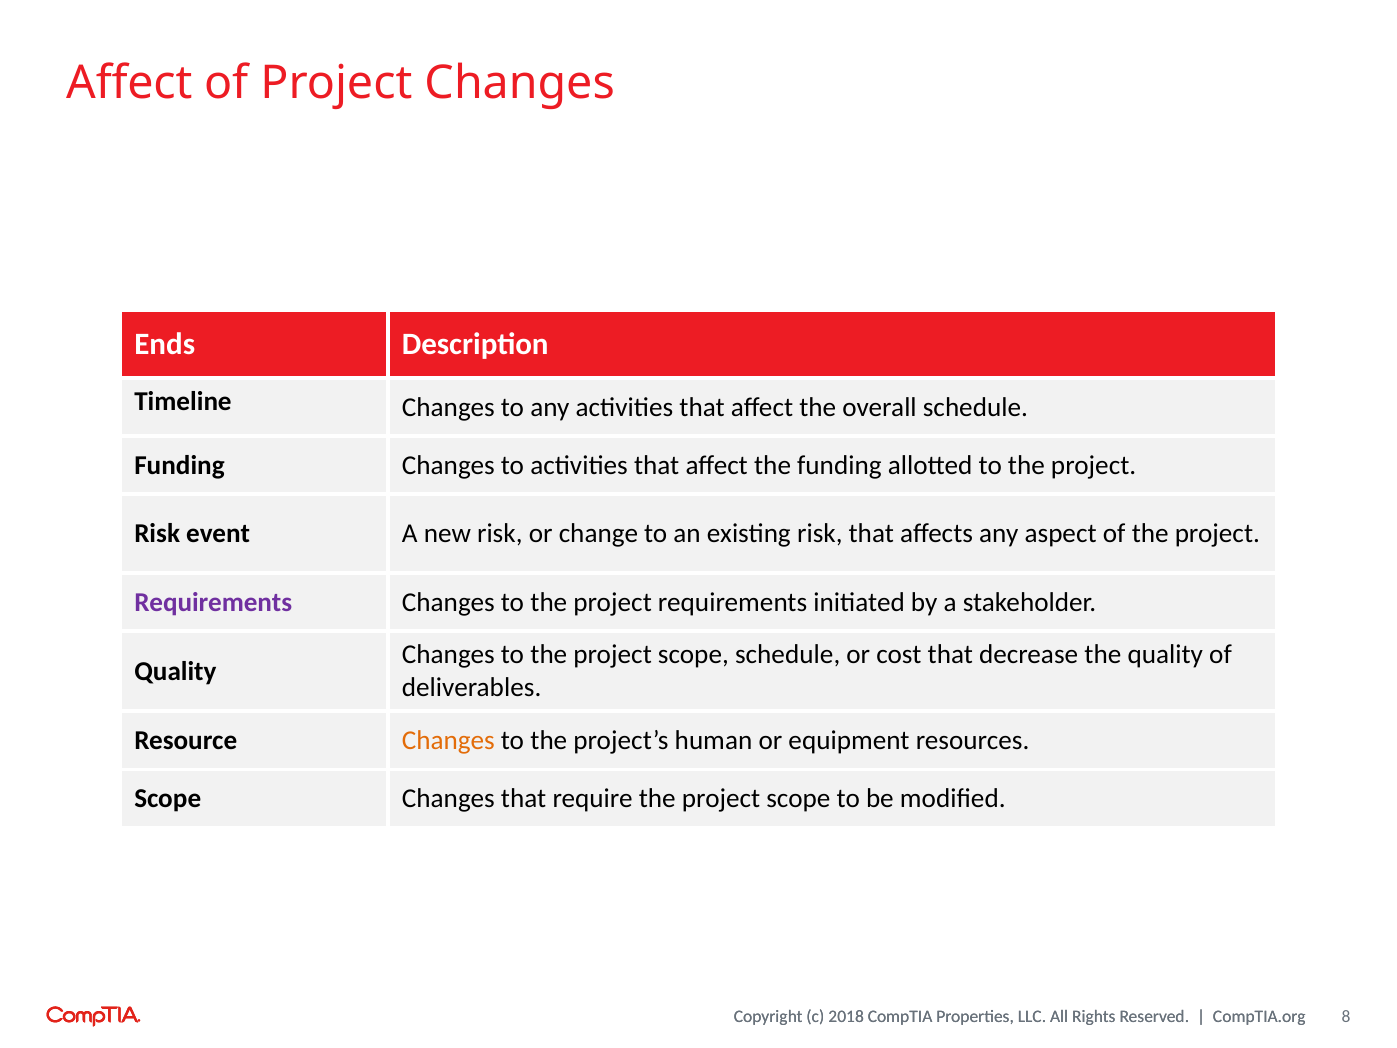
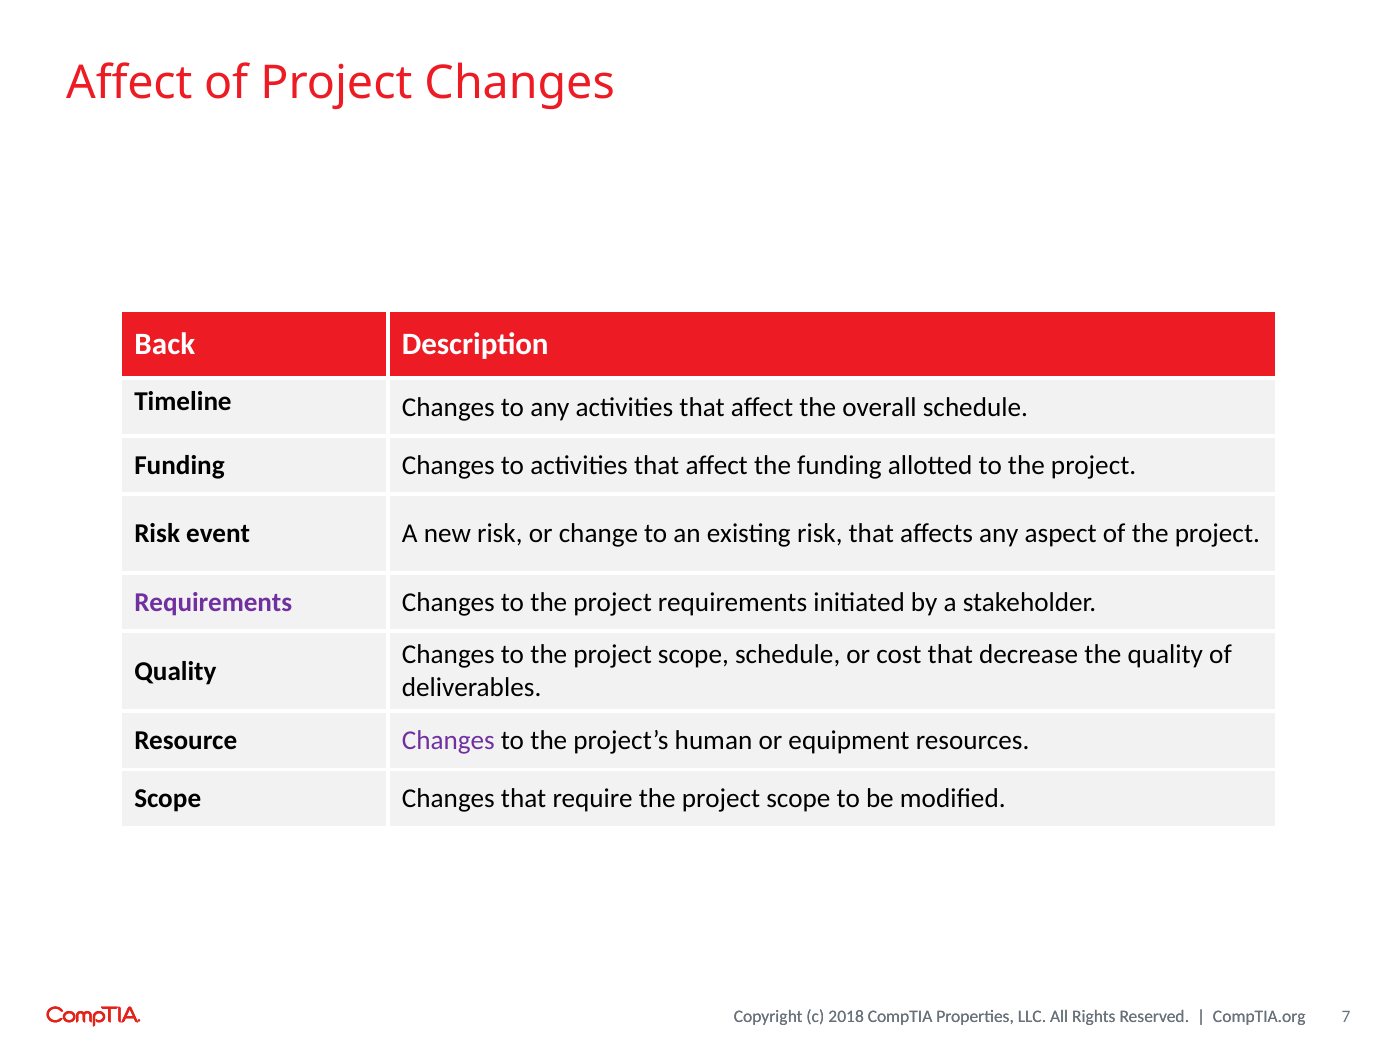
Ends: Ends -> Back
Changes at (448, 740) colour: orange -> purple
8: 8 -> 7
